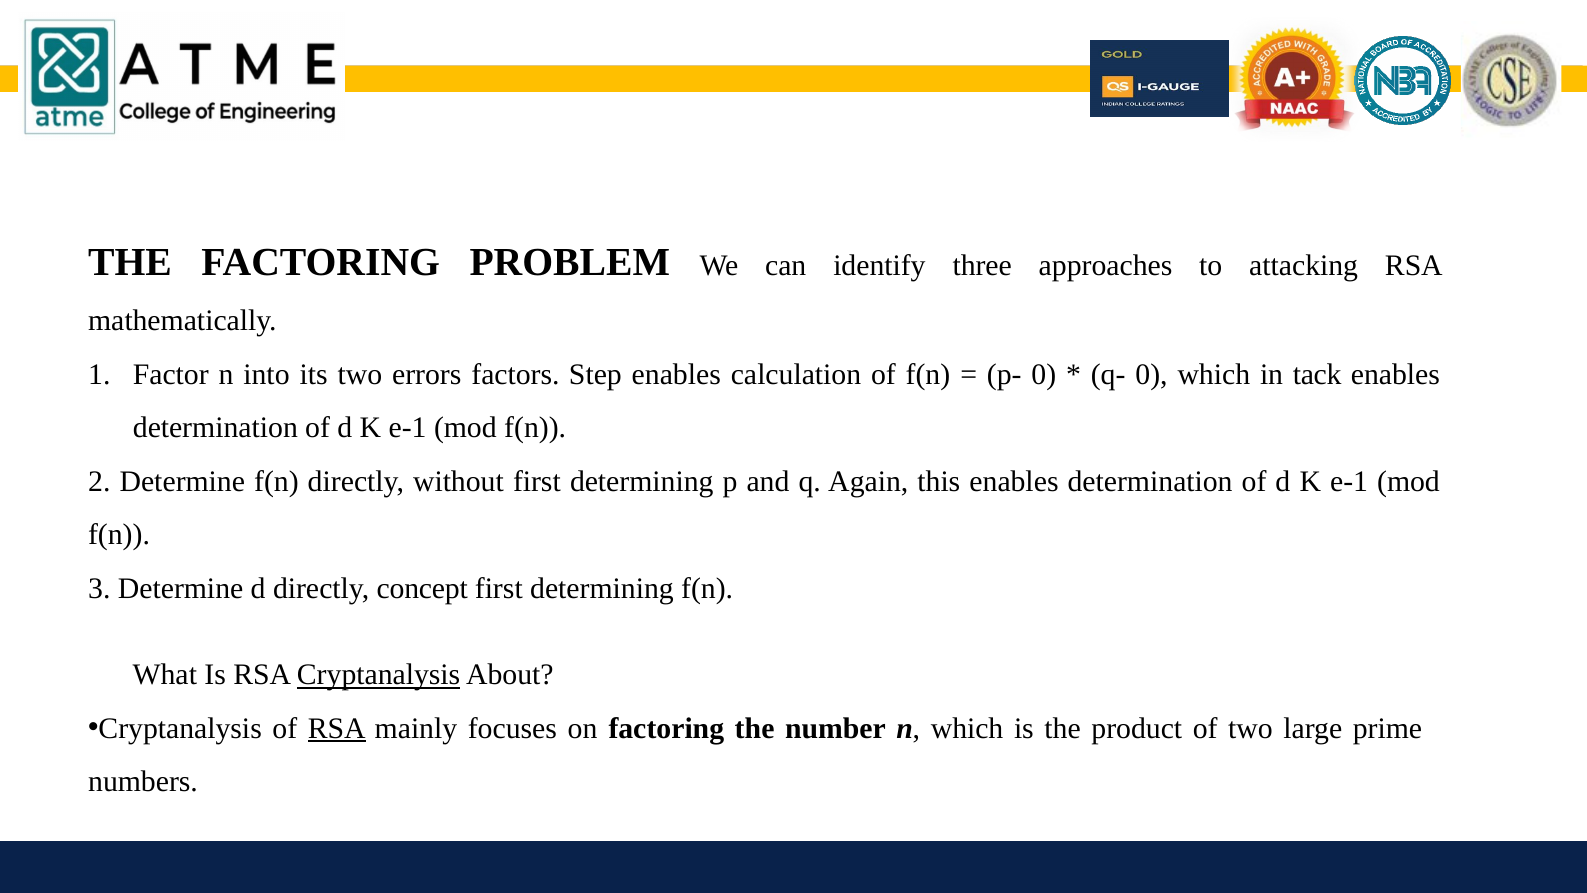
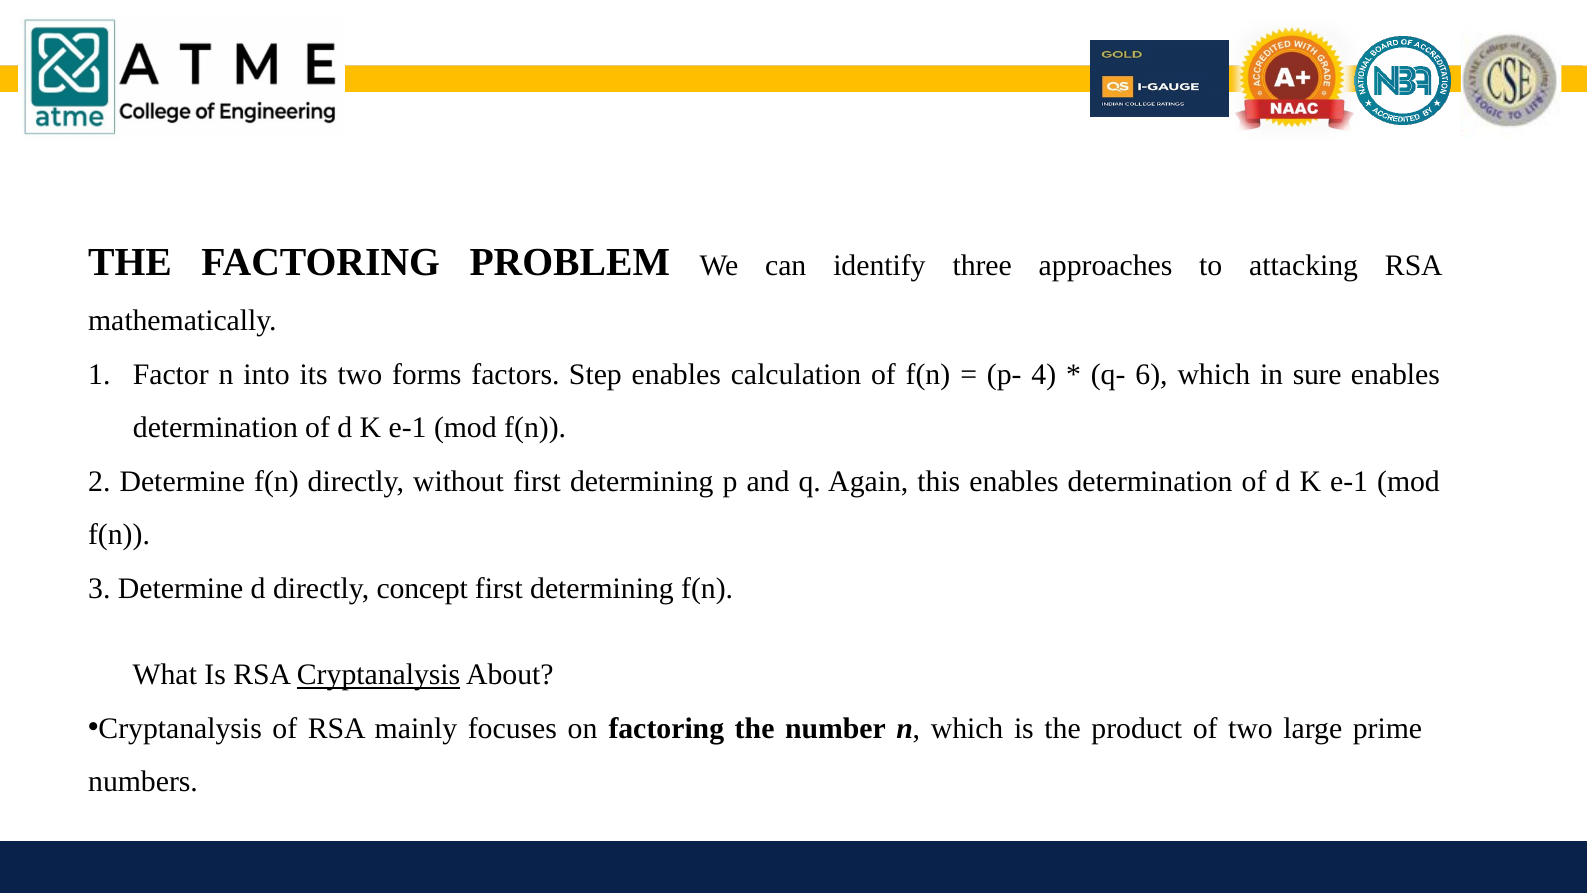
errors: errors -> forms
p- 0: 0 -> 4
q- 0: 0 -> 6
tack: tack -> sure
RSA at (337, 728) underline: present -> none
